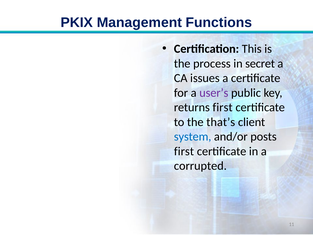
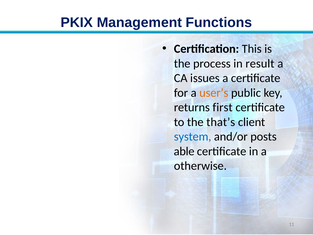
secret: secret -> result
user’s colour: purple -> orange
first at (184, 151): first -> able
corrupted: corrupted -> otherwise
